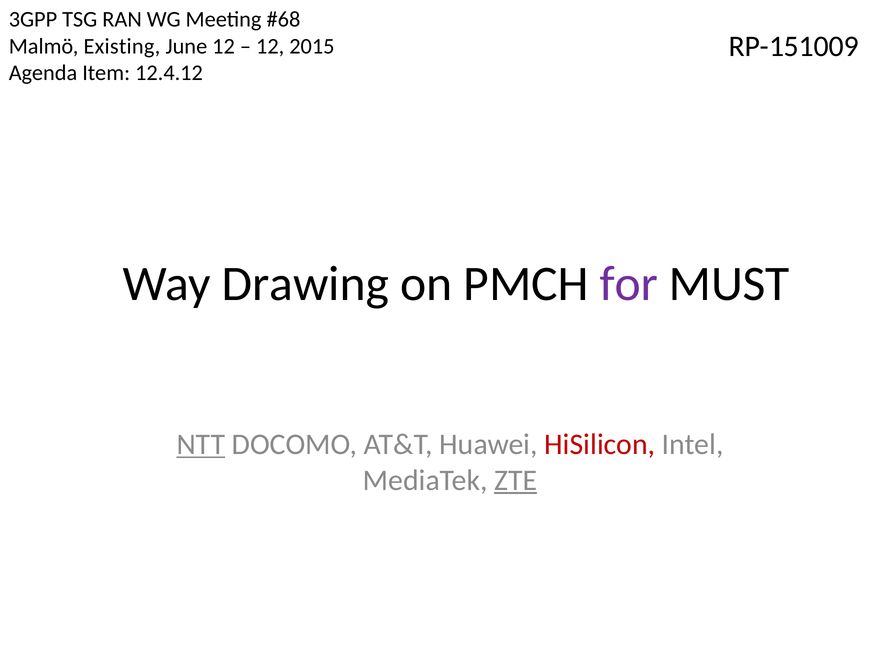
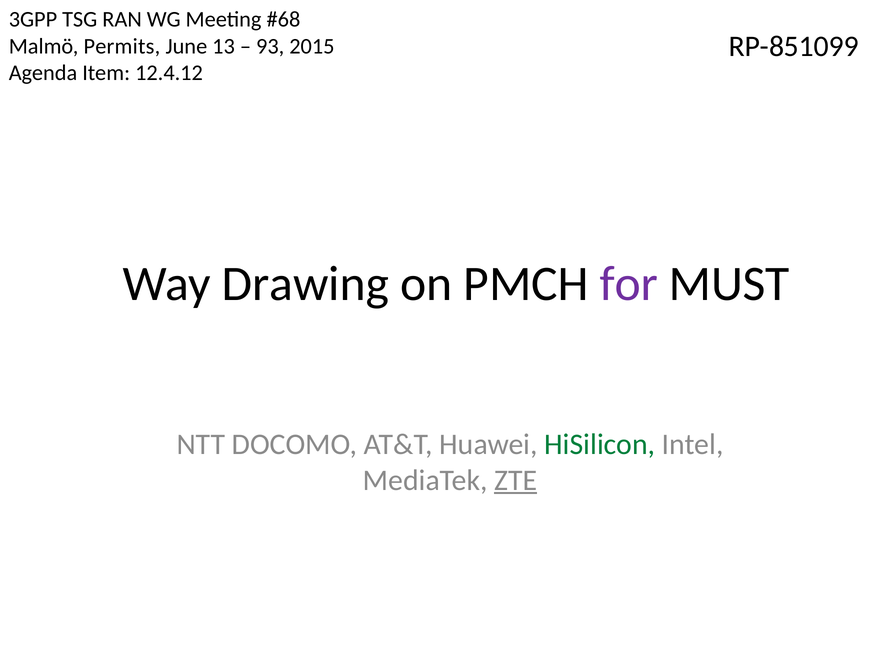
RP-151009: RP-151009 -> RP-851099
Existing: Existing -> Permits
June 12: 12 -> 13
12 at (270, 46): 12 -> 93
NTT underline: present -> none
HiSilicon colour: red -> green
